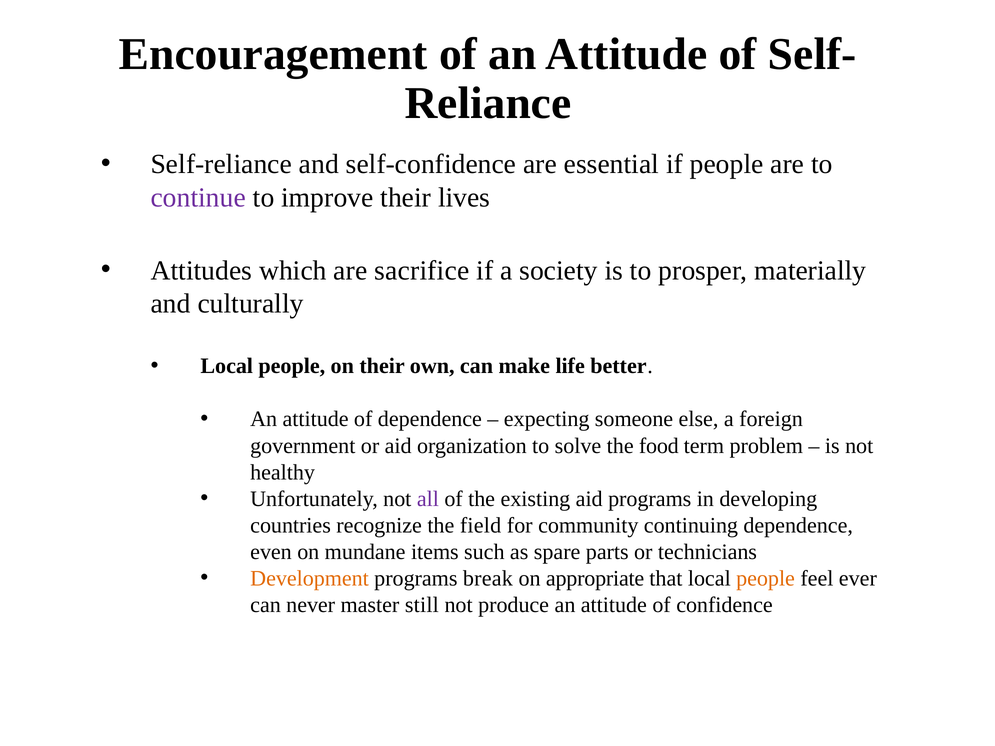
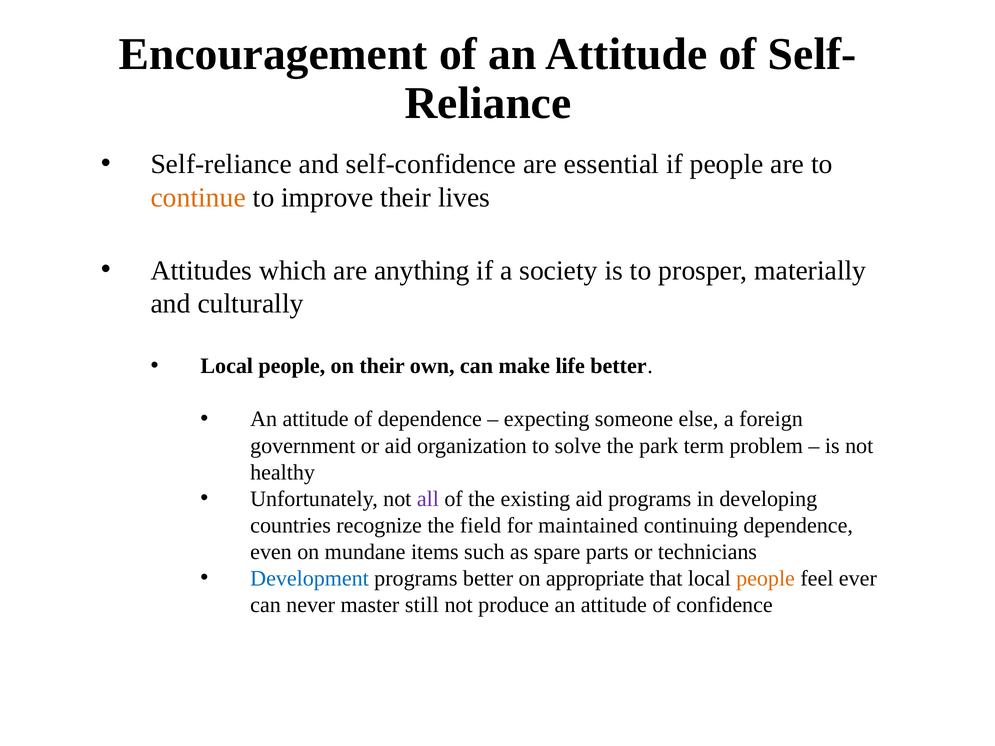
continue colour: purple -> orange
sacrifice: sacrifice -> anything
food: food -> park
community: community -> maintained
Development colour: orange -> blue
programs break: break -> better
